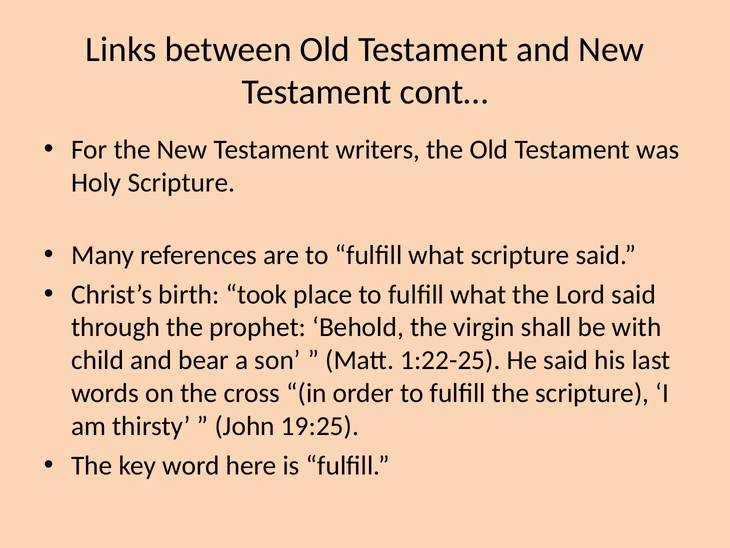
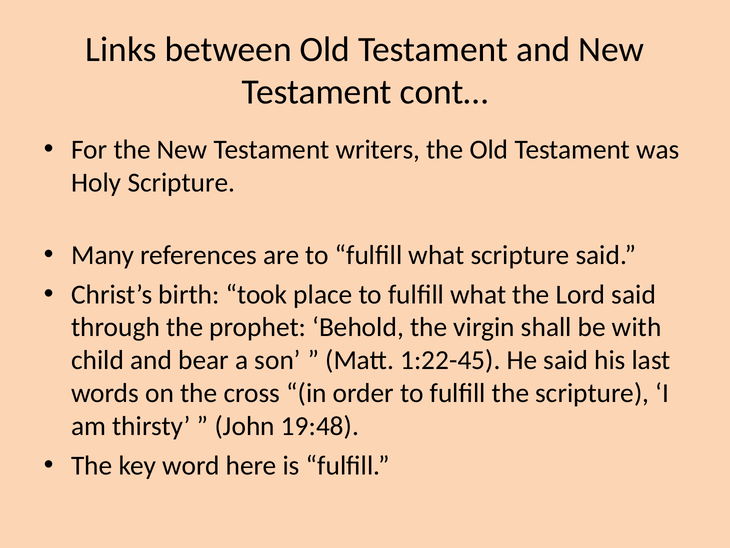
1:22-25: 1:22-25 -> 1:22-45
19:25: 19:25 -> 19:48
